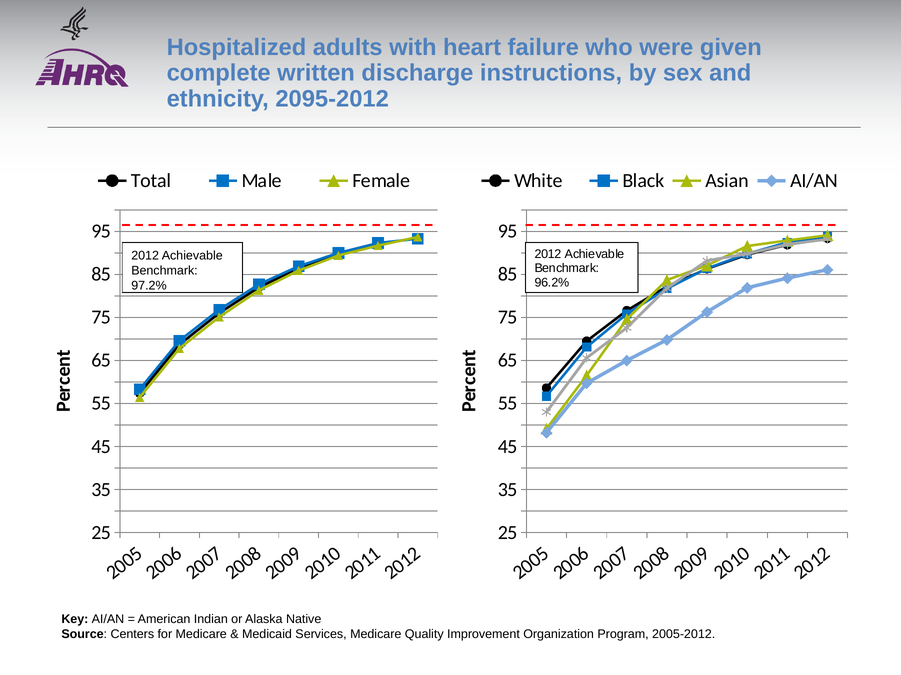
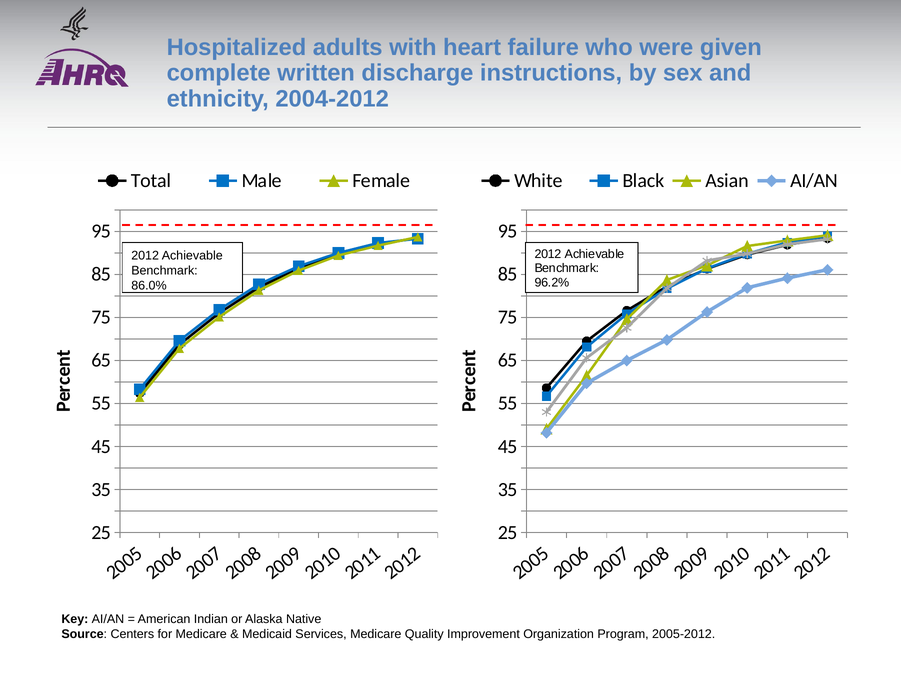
2095-2012: 2095-2012 -> 2004-2012
97.2%: 97.2% -> 86.0%
